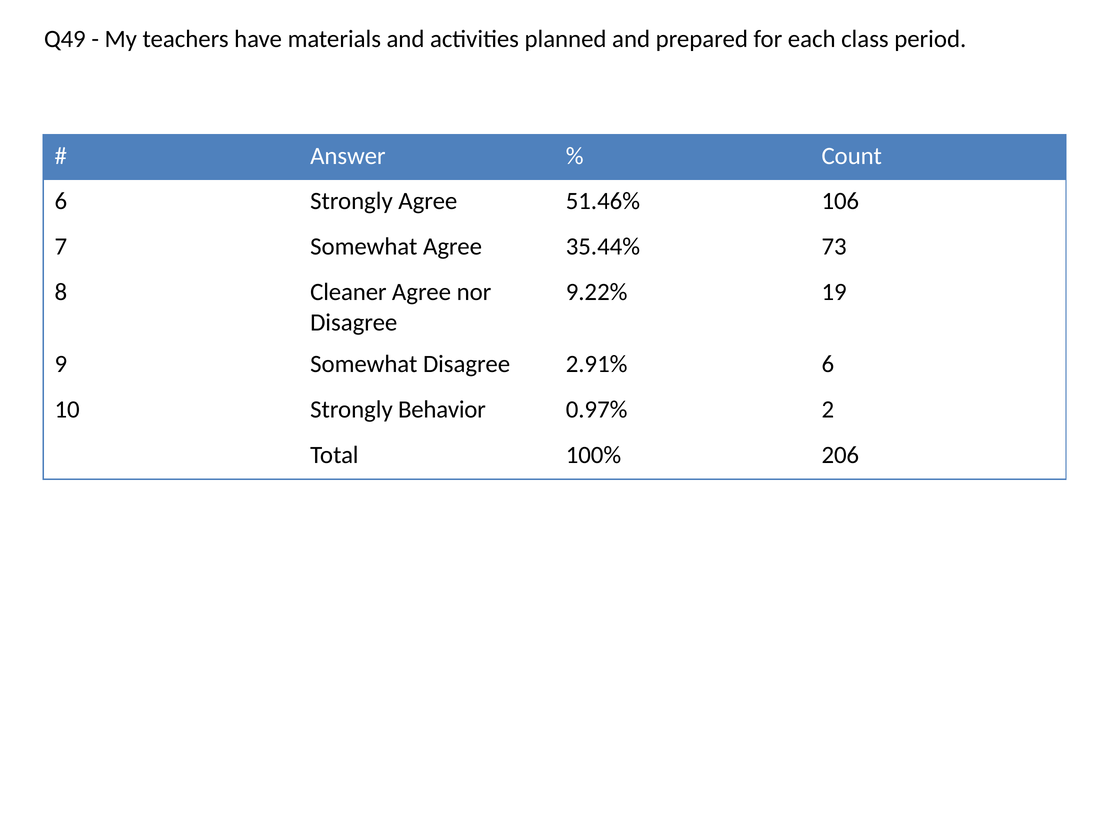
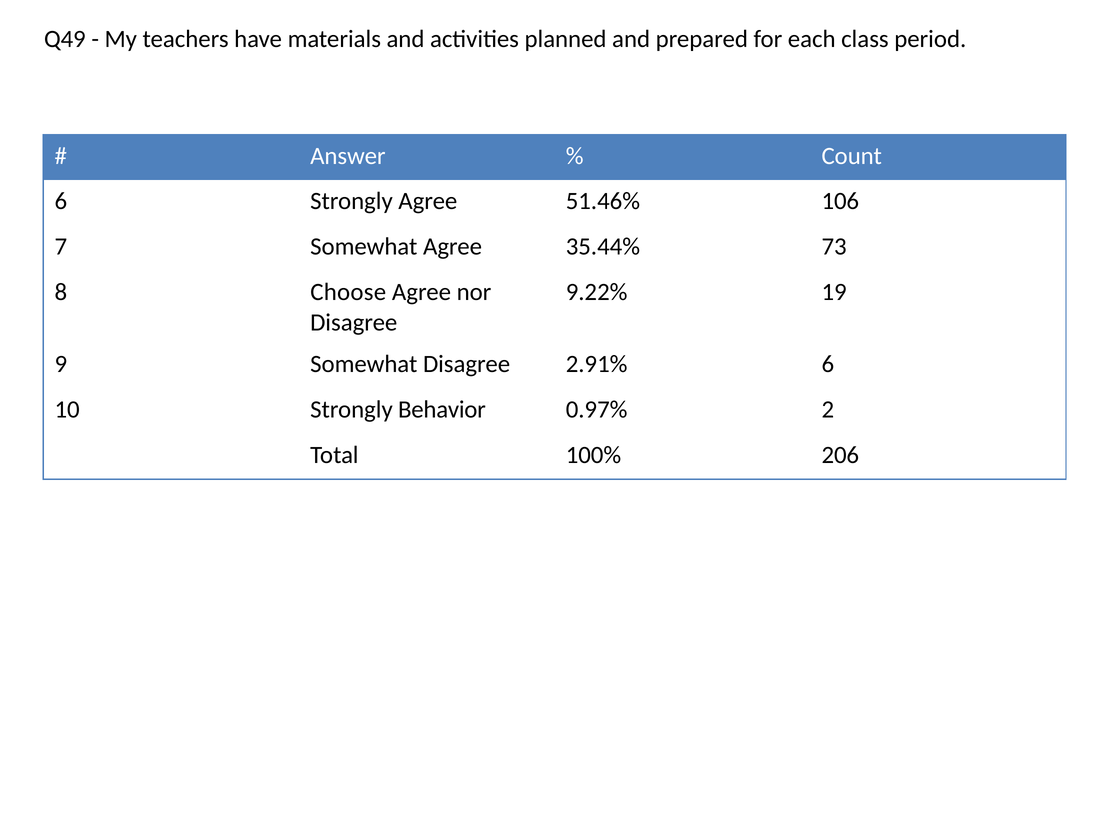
Cleaner: Cleaner -> Choose
